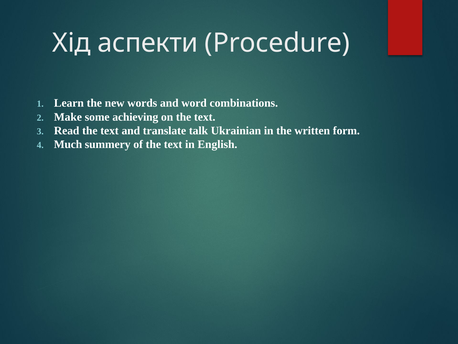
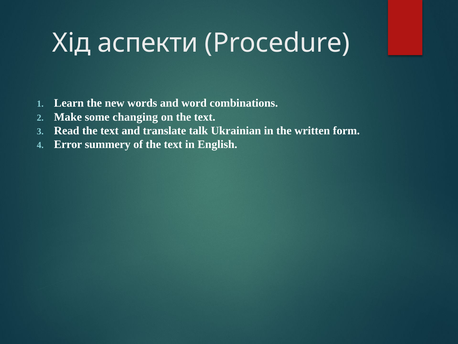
achieving: achieving -> changing
Much: Much -> Error
